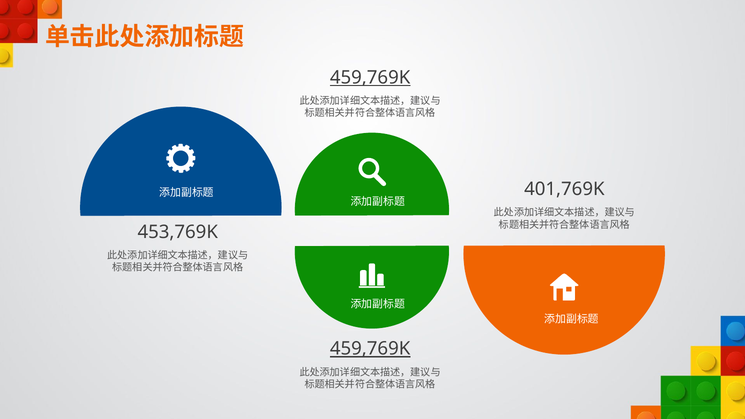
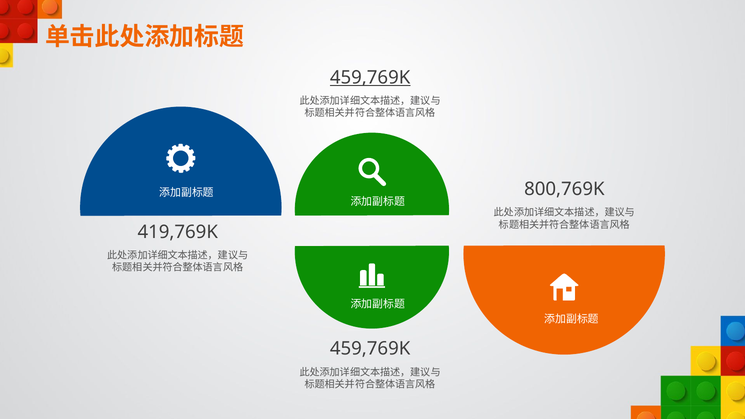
401,769K: 401,769K -> 800,769K
453,769K: 453,769K -> 419,769K
459,769K at (370, 349) underline: present -> none
